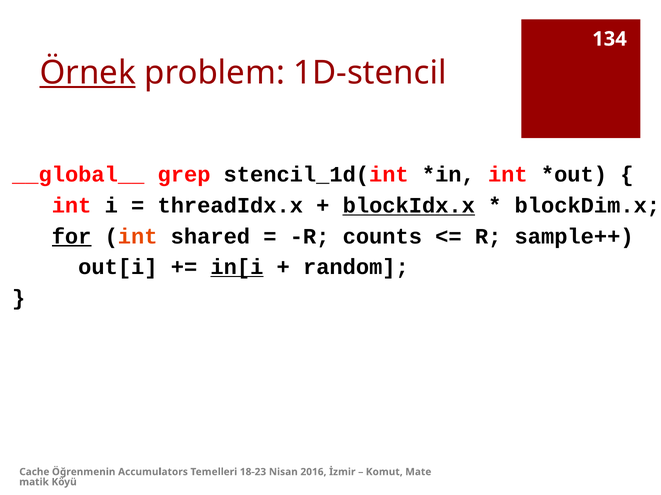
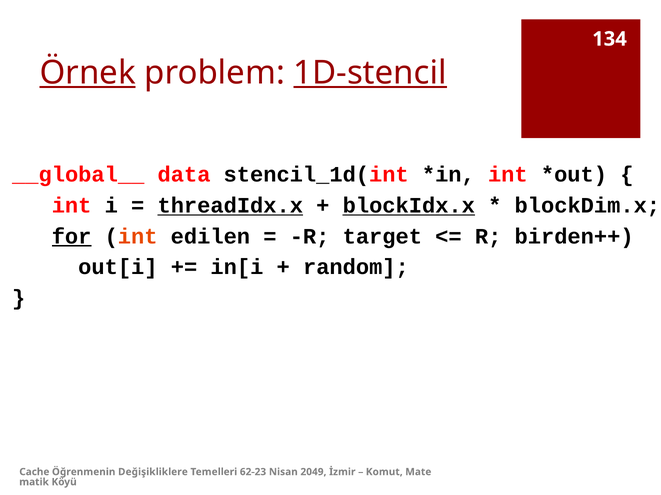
1D-stencil underline: none -> present
grep: grep -> data
threadIdx.x underline: none -> present
shared: shared -> edilen
counts: counts -> target
sample++: sample++ -> birden++
in[i underline: present -> none
Accumulators: Accumulators -> Değişikliklere
18-23: 18-23 -> 62-23
2016: 2016 -> 2049
